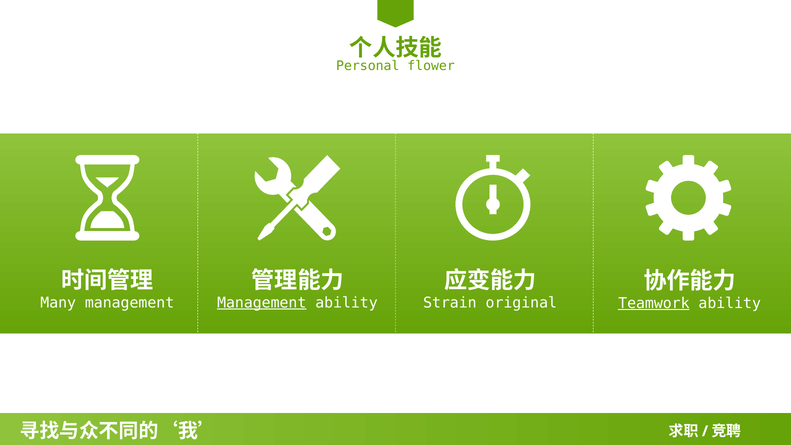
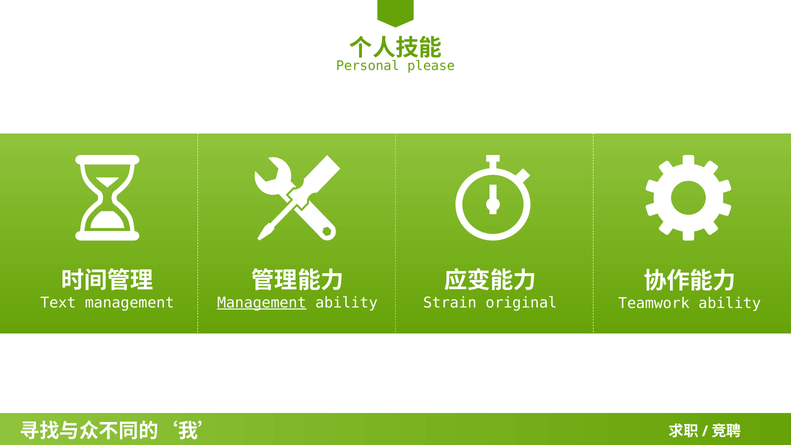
flower: flower -> please
Many: Many -> Text
Teamwork underline: present -> none
